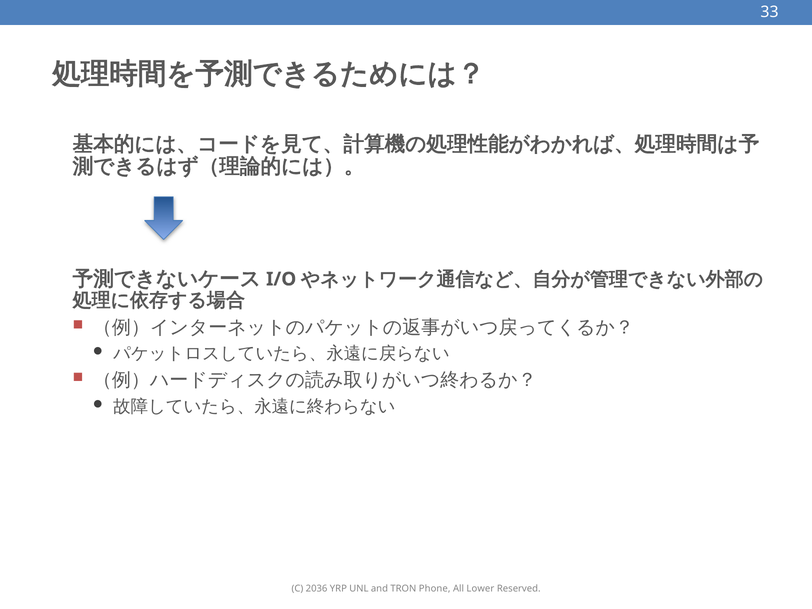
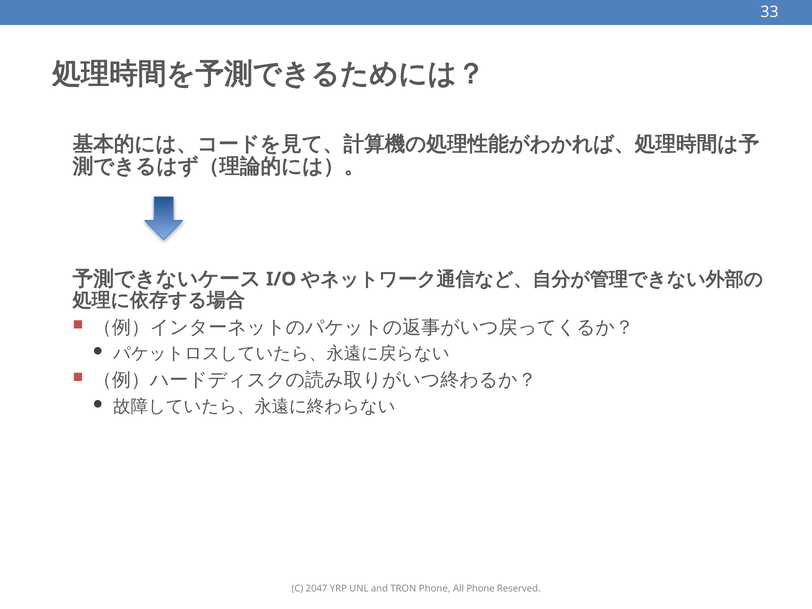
2036: 2036 -> 2047
All Lower: Lower -> Phone
